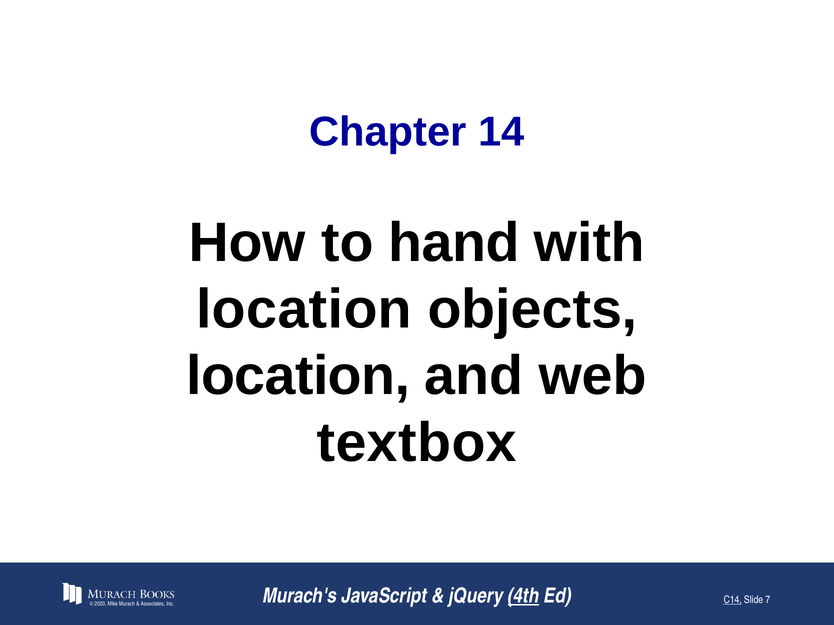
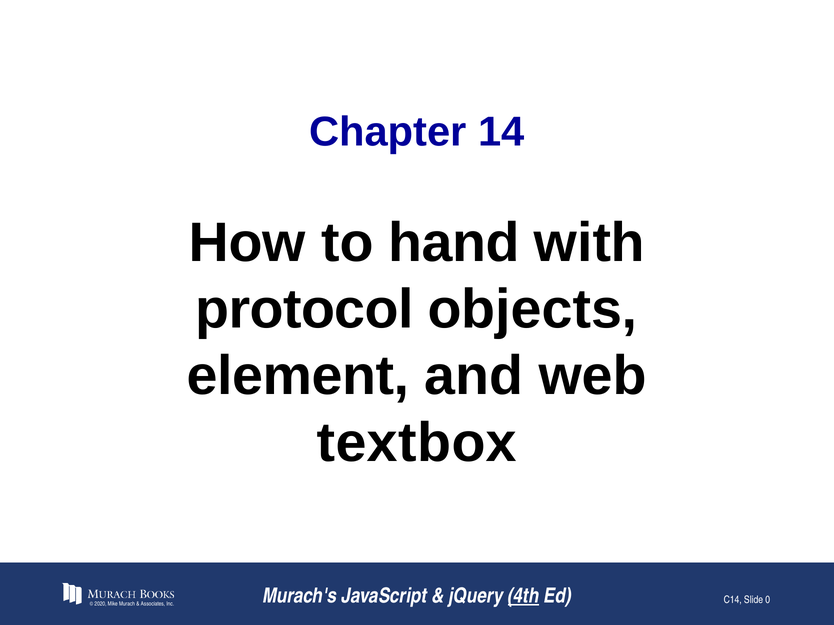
location at (304, 310): location -> protocol
location at (298, 376): location -> element
C14 underline: present -> none
7: 7 -> 0
